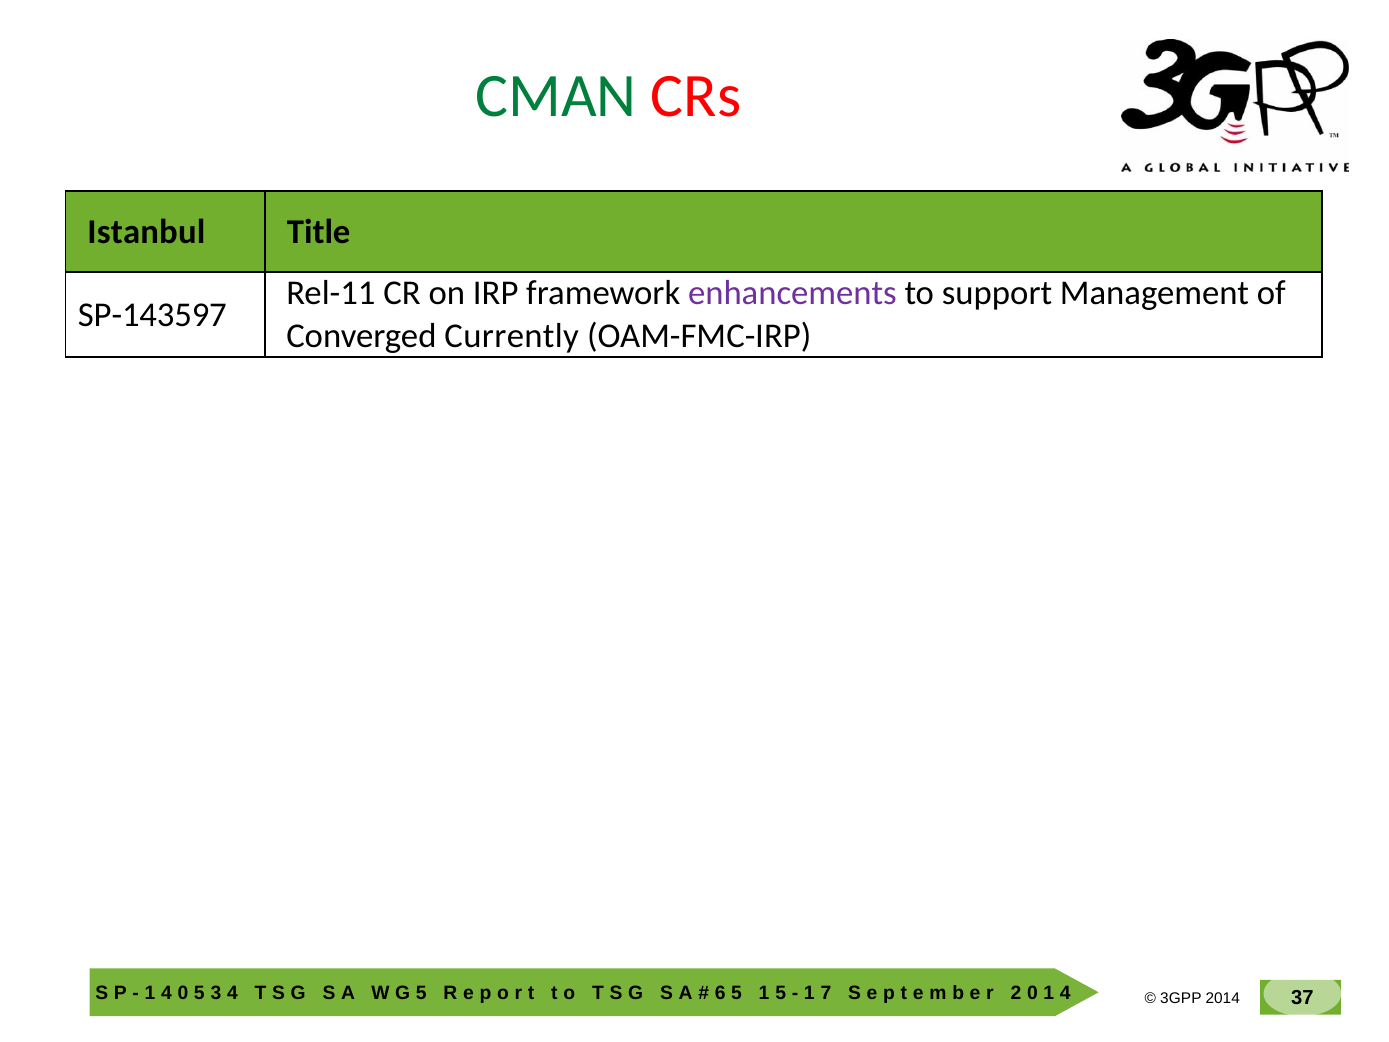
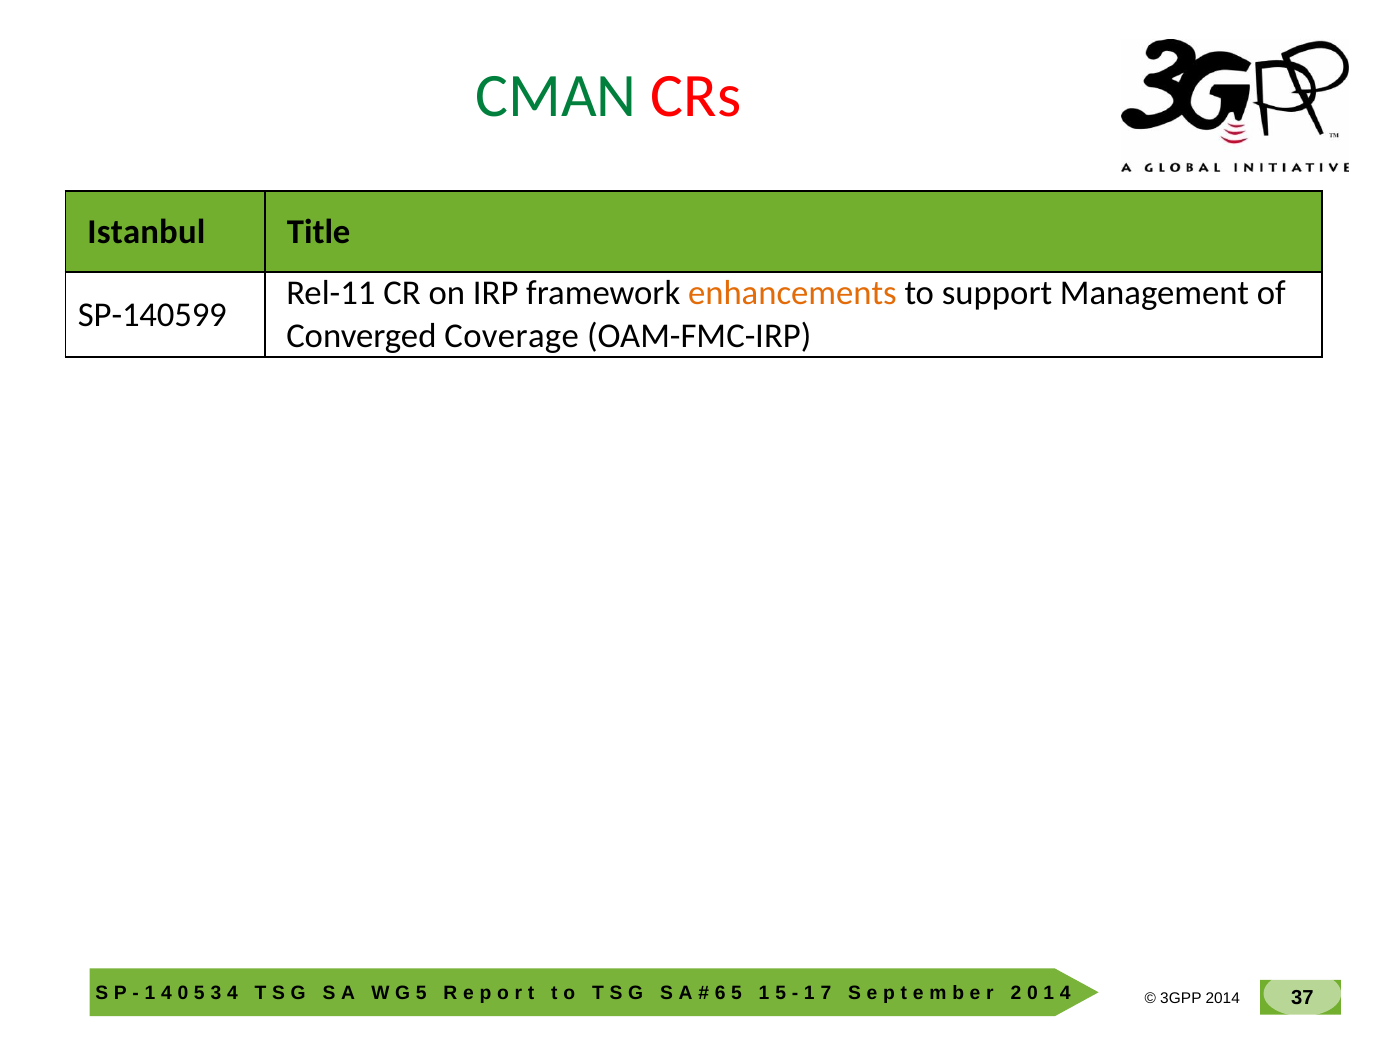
enhancements colour: purple -> orange
SP-143597: SP-143597 -> SP-140599
Currently: Currently -> Coverage
